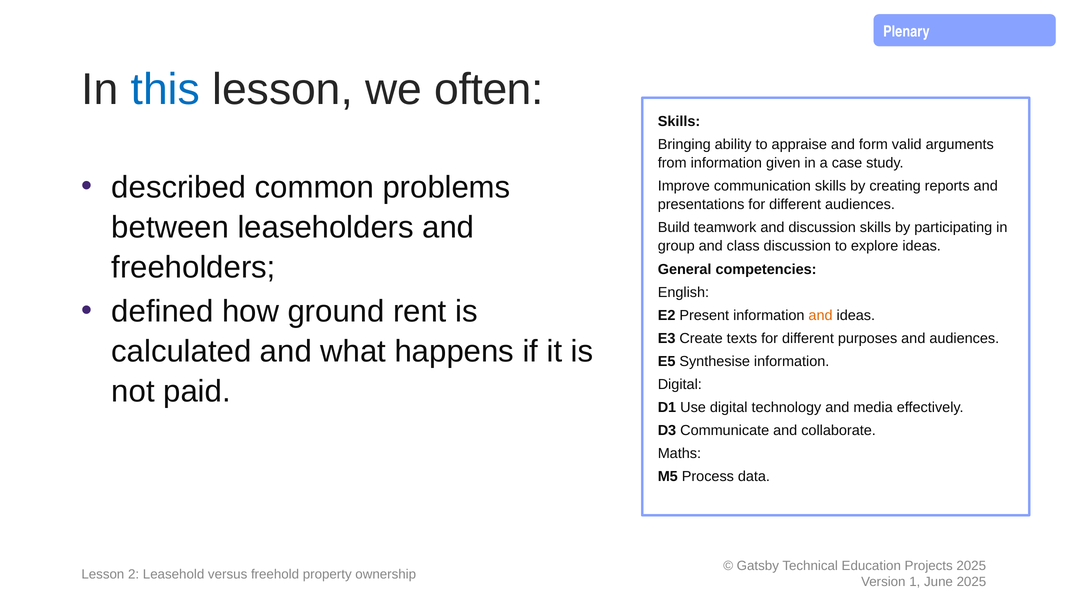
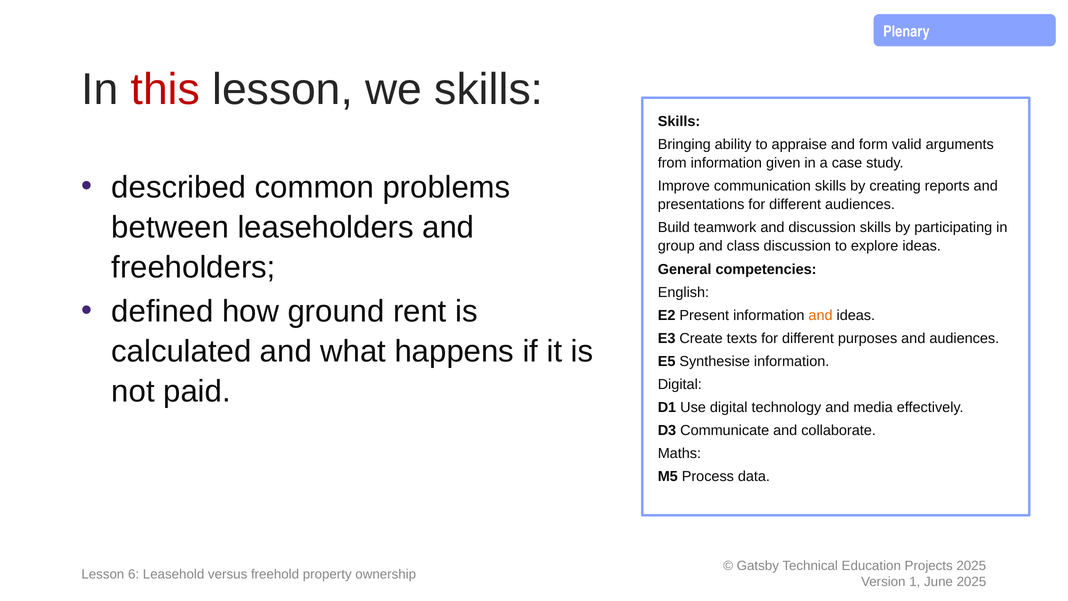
this colour: blue -> red
we often: often -> skills
2: 2 -> 6
